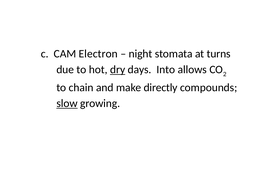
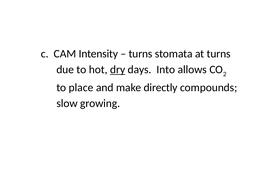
Electron: Electron -> Intensity
night at (140, 54): night -> turns
chain: chain -> place
slow underline: present -> none
